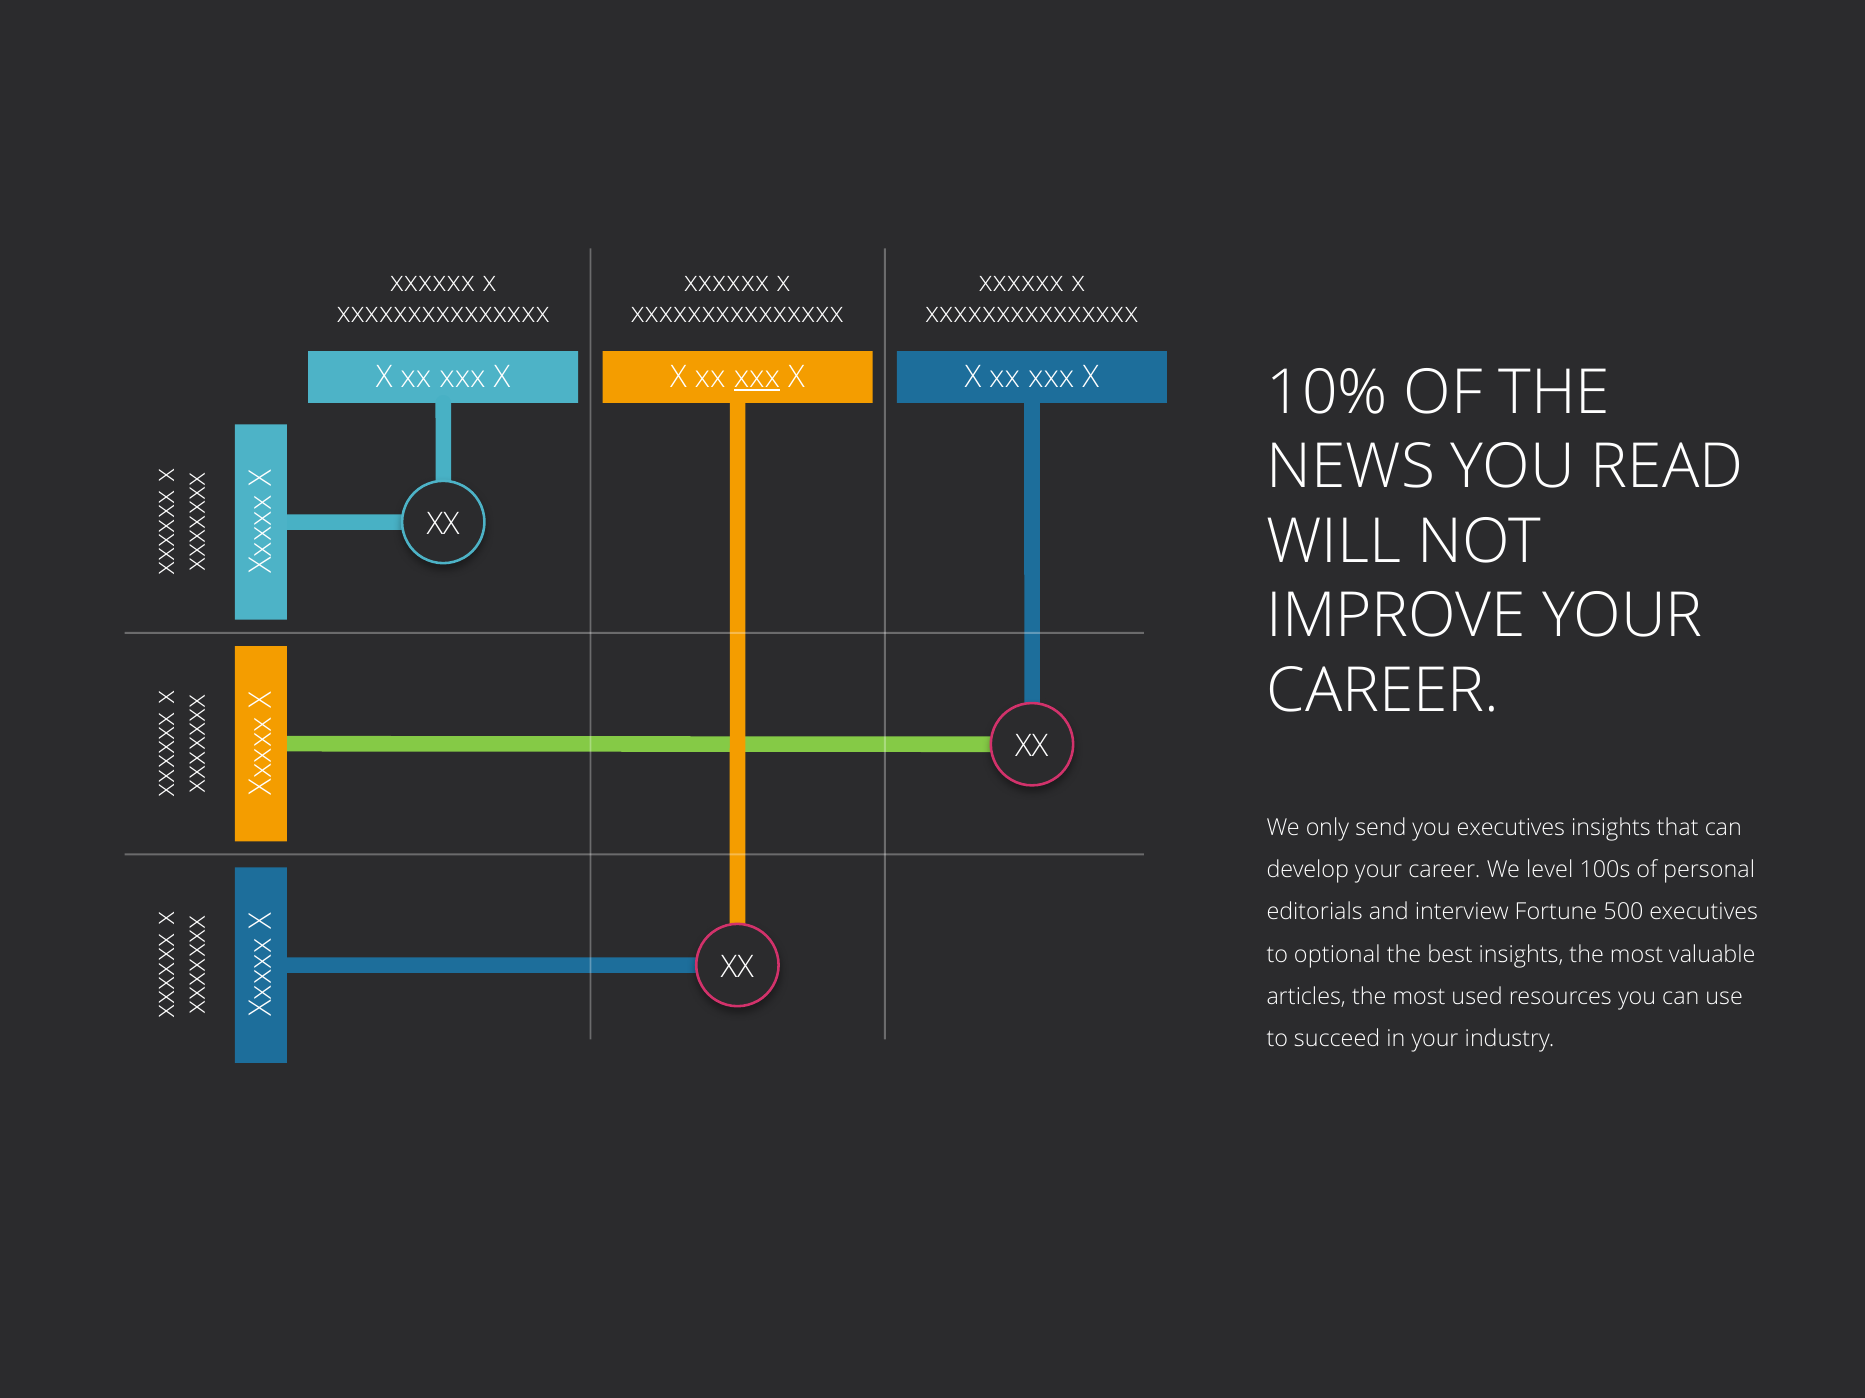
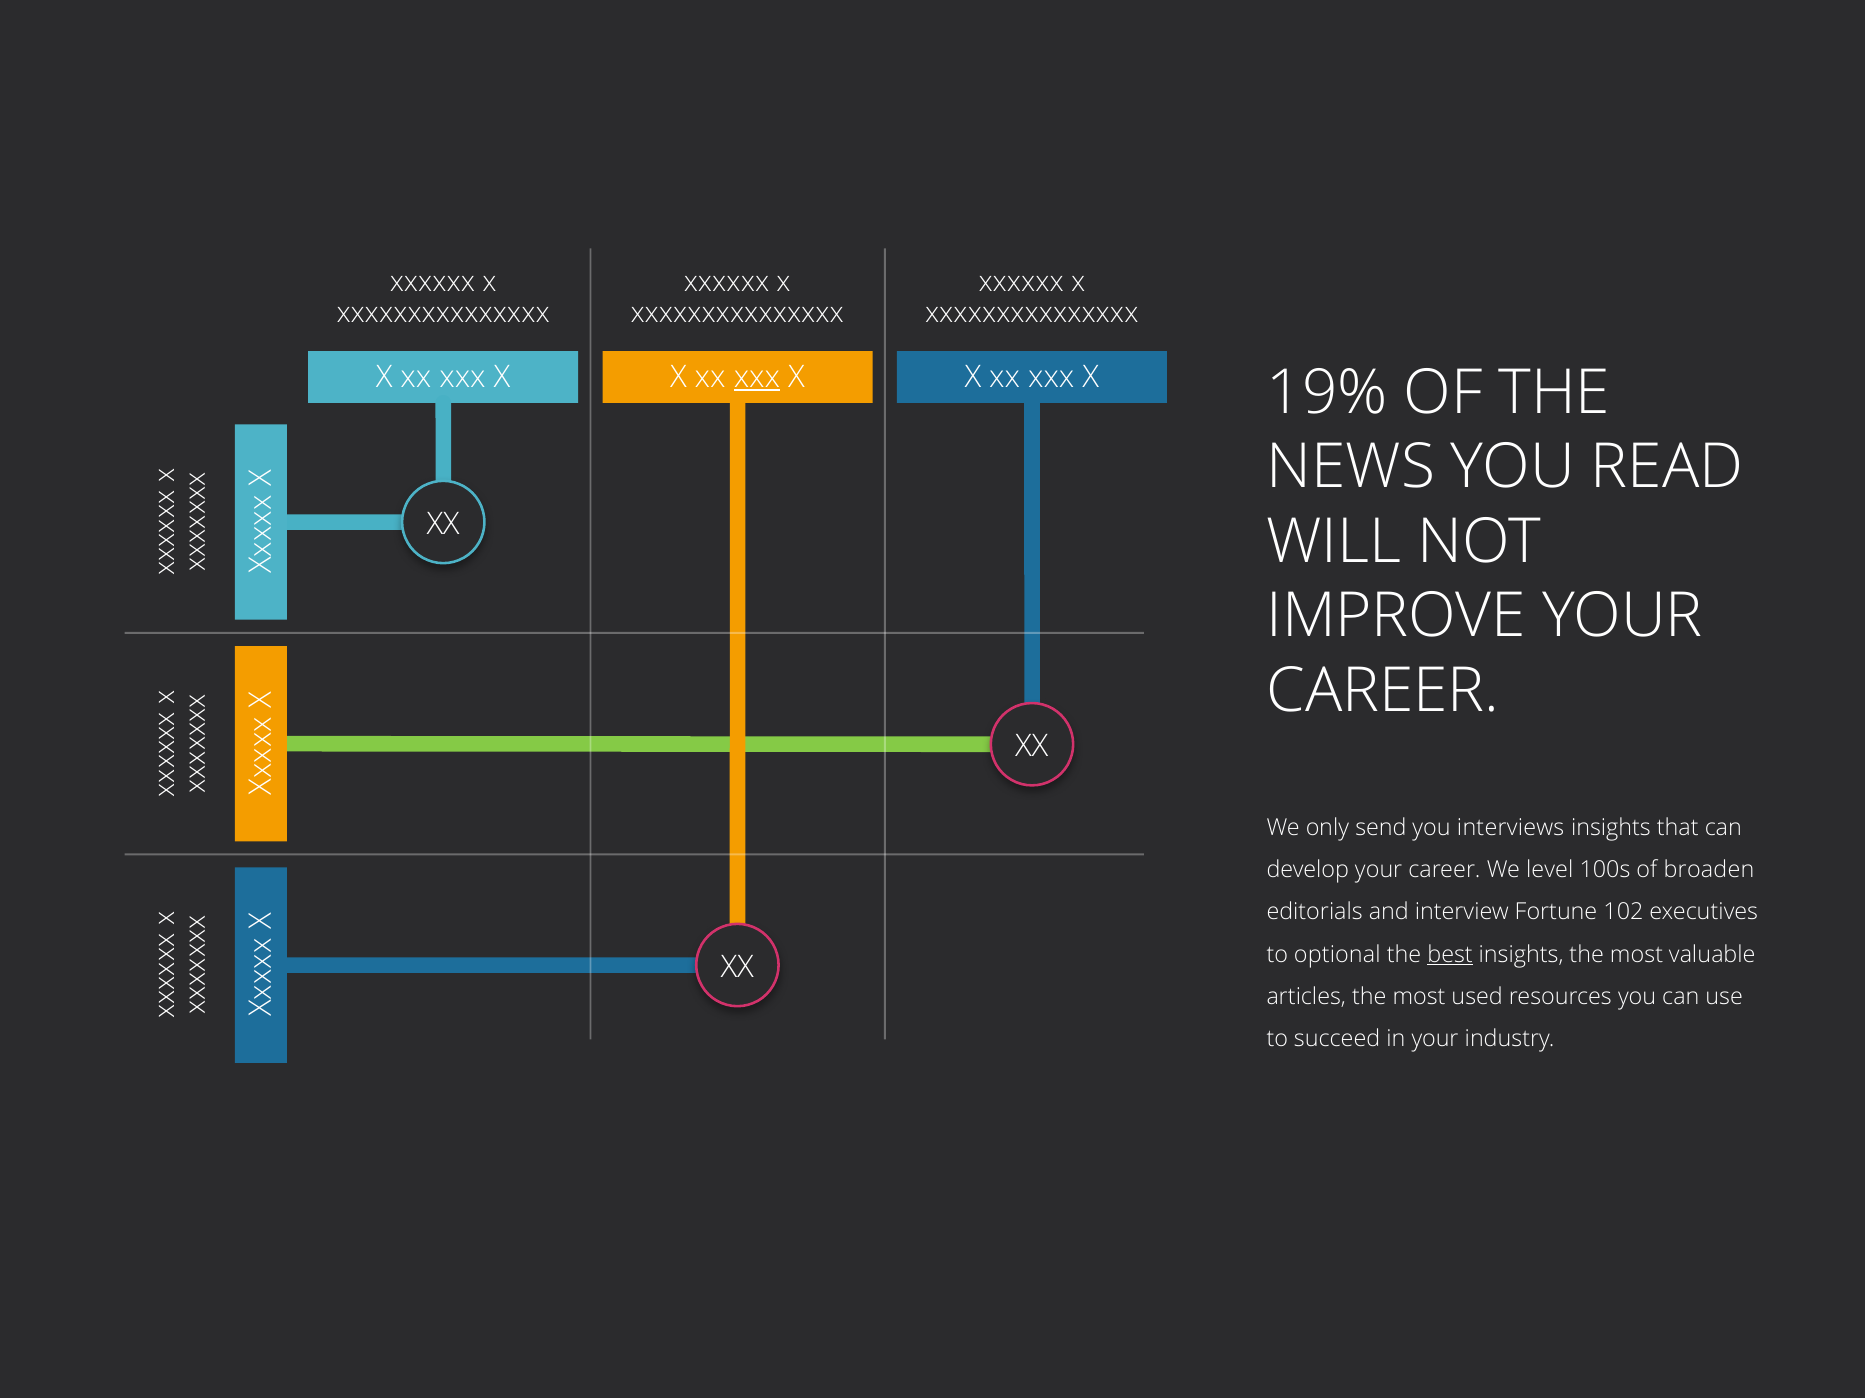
10%: 10% -> 19%
you executives: executives -> interviews
personal: personal -> broaden
500: 500 -> 102
best underline: none -> present
